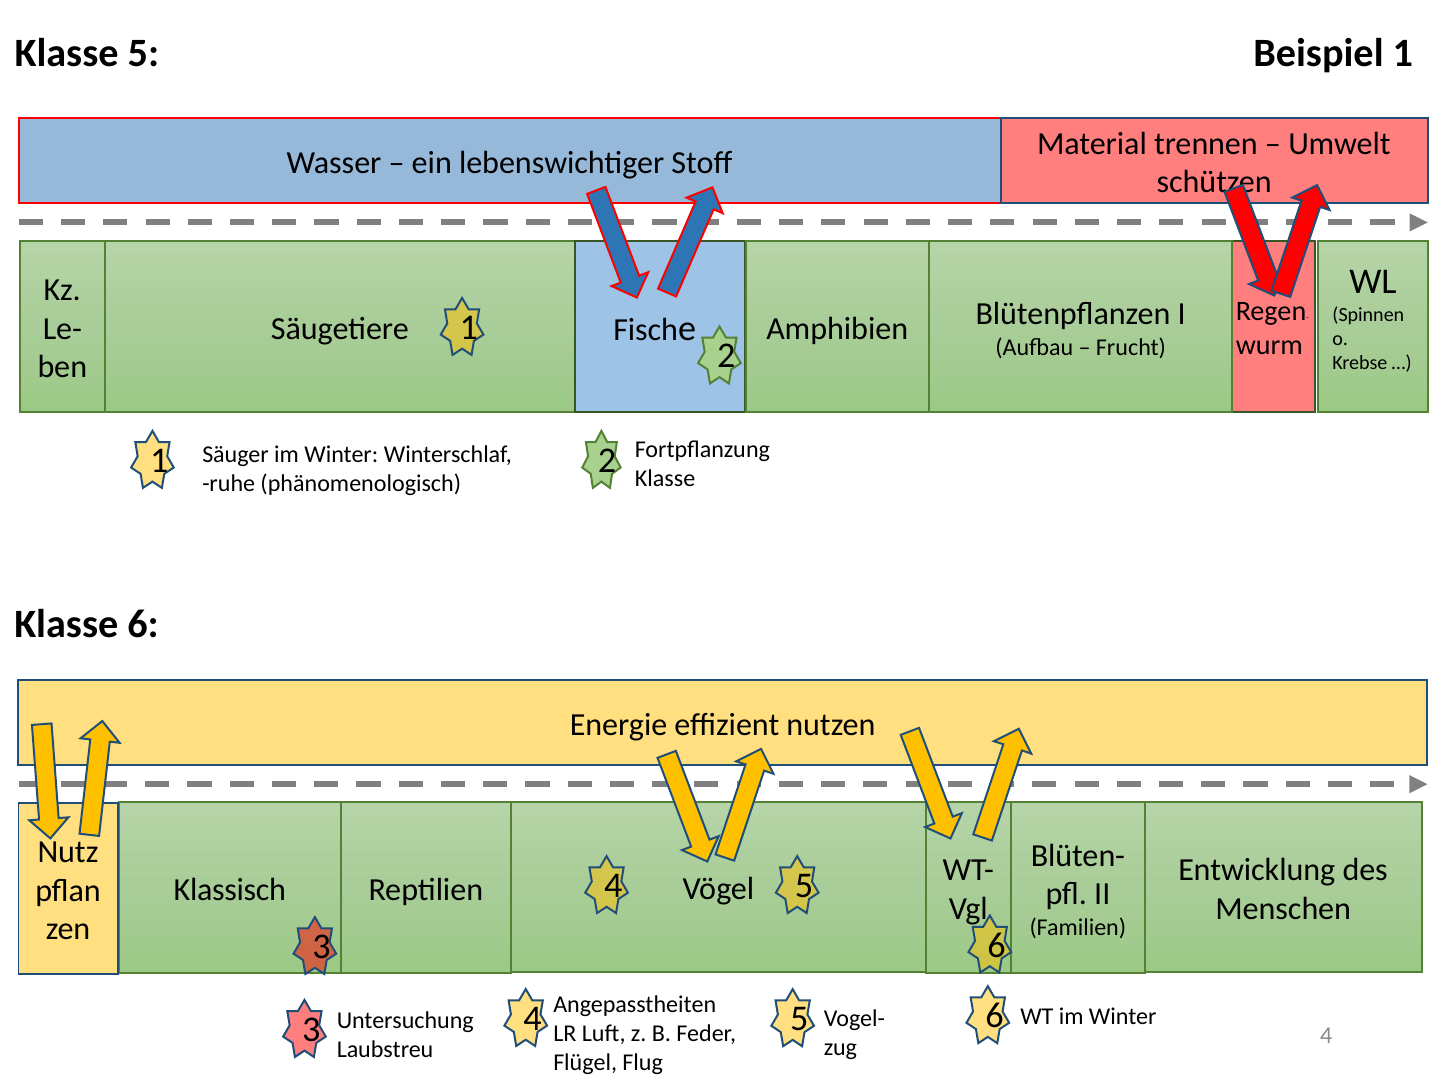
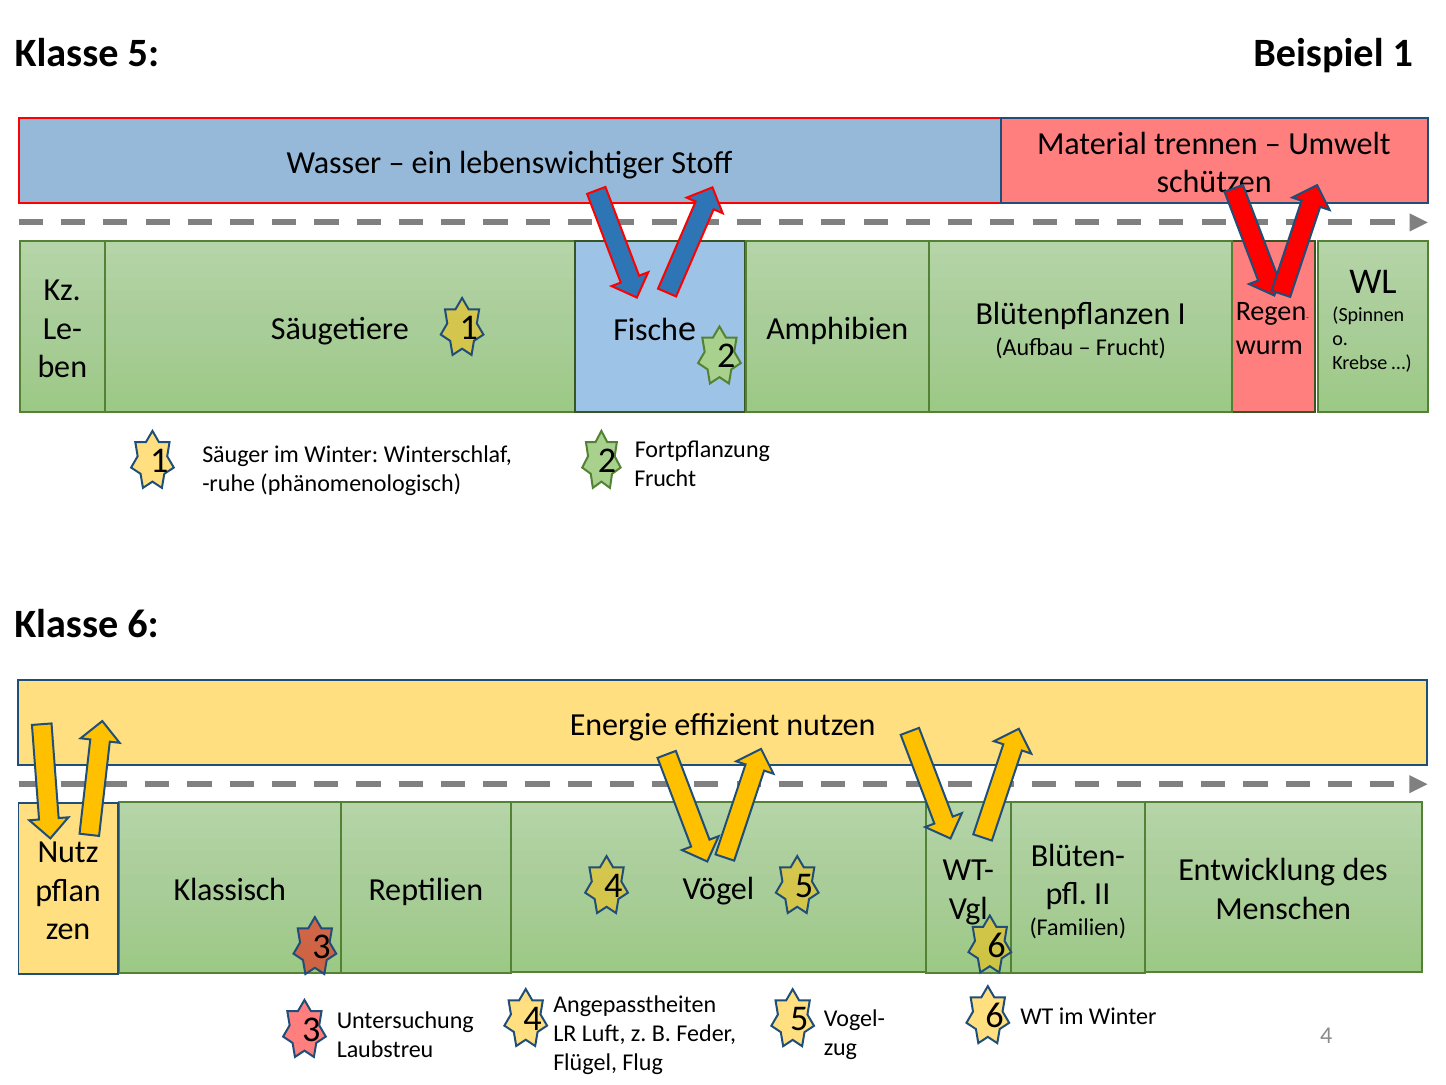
Klasse at (665, 478): Klasse -> Frucht
